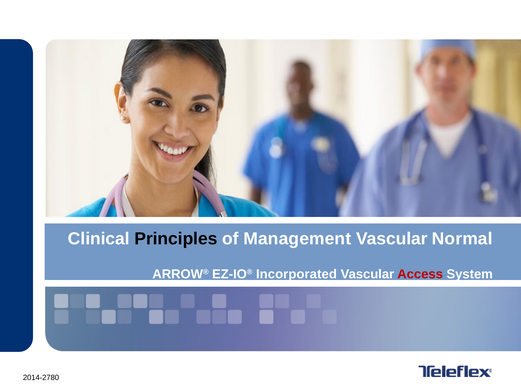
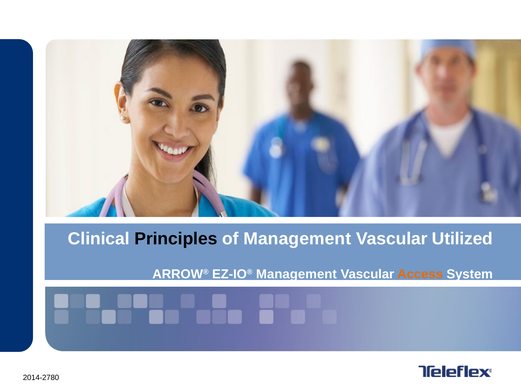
Normal: Normal -> Utilized
EZ-IO® Incorporated: Incorporated -> Management
Access colour: red -> orange
